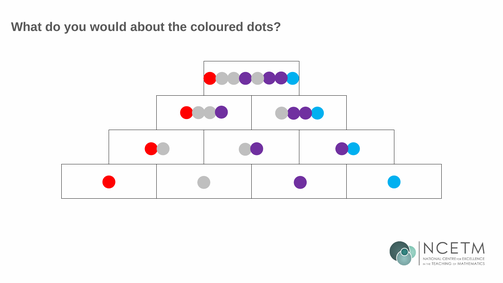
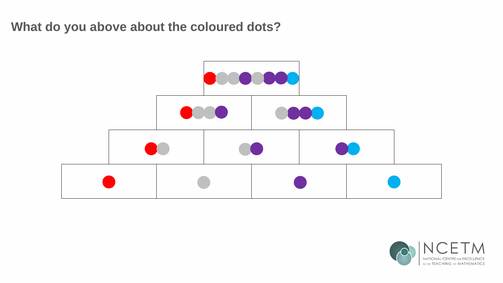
would: would -> above
